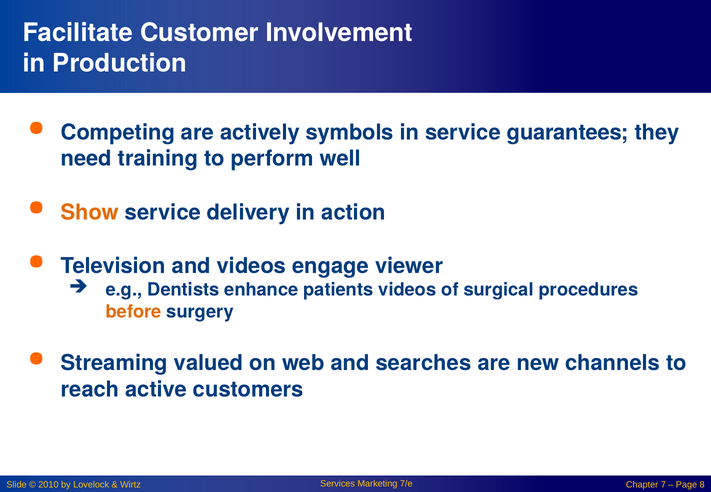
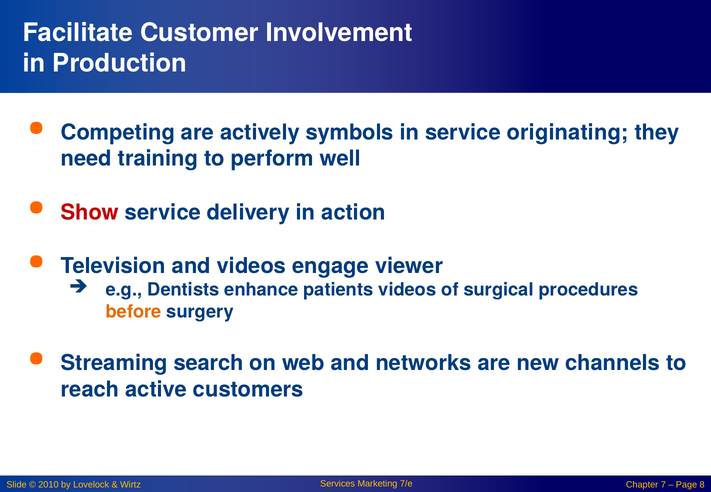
guarantees: guarantees -> originating
Show colour: orange -> red
valued: valued -> search
searches: searches -> networks
